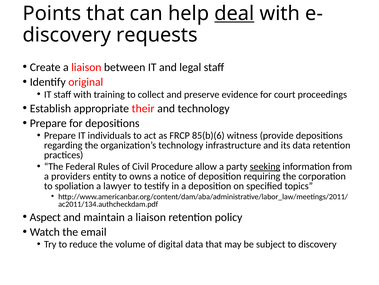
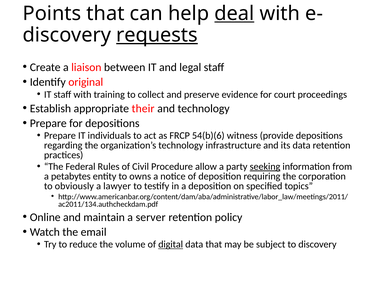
requests underline: none -> present
85(b)(6: 85(b)(6 -> 54(b)(6
providers: providers -> petabytes
spoliation: spoliation -> obviously
Aspect: Aspect -> Online
maintain a liaison: liaison -> server
digital underline: none -> present
